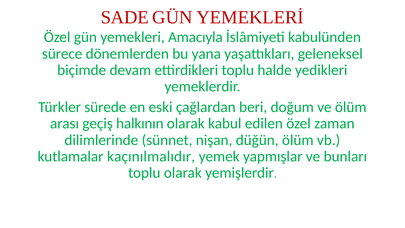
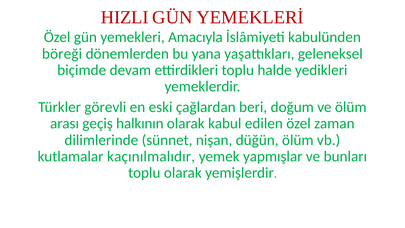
SADE: SADE -> HIZLI
sürece: sürece -> böreği
sürede: sürede -> görevli
